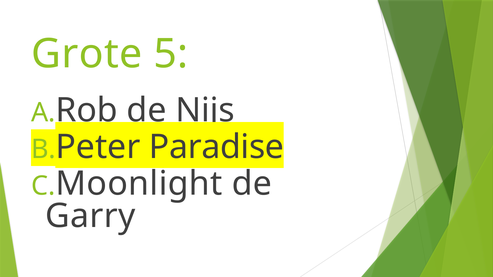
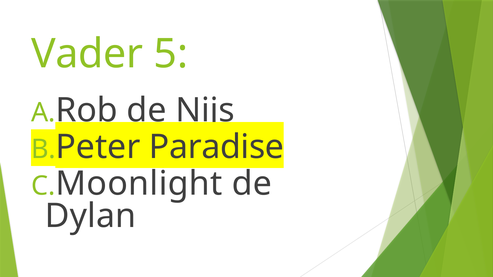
Grote: Grote -> Vader
Garry: Garry -> Dylan
